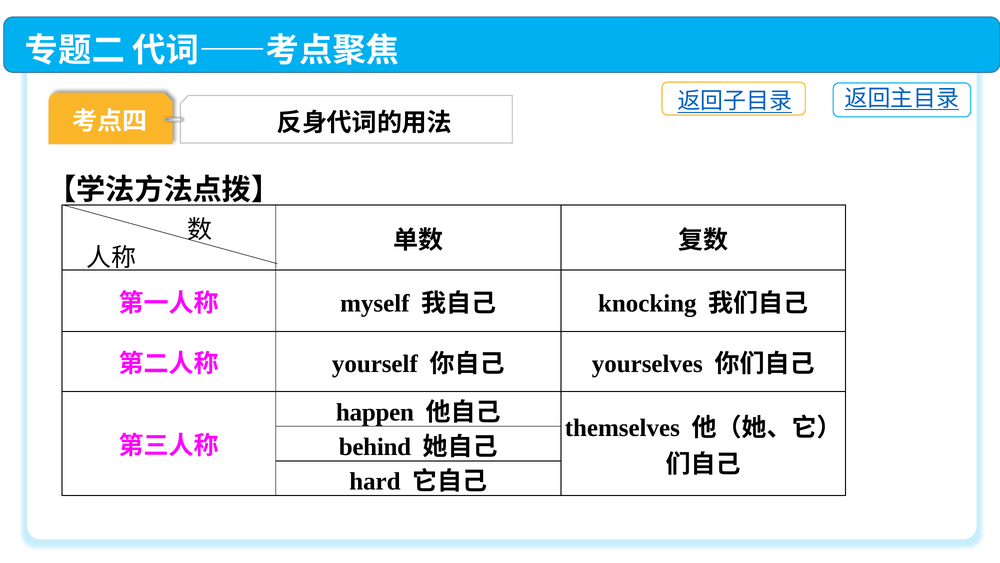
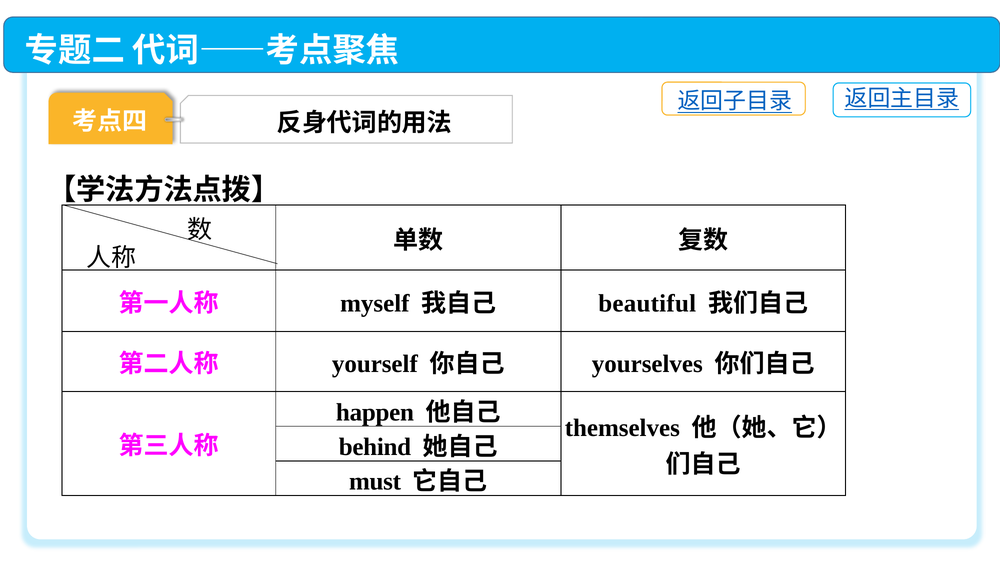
knocking: knocking -> beautiful
hard: hard -> must
